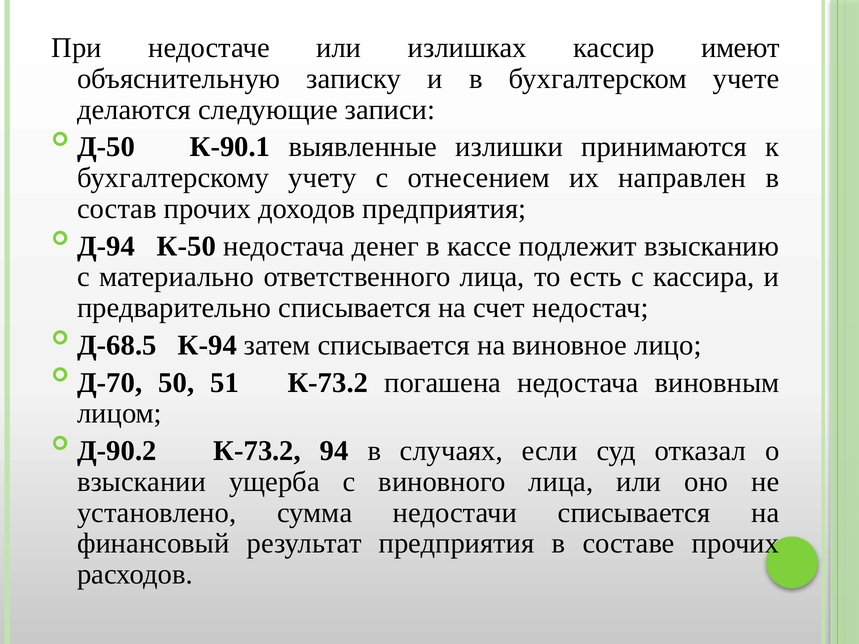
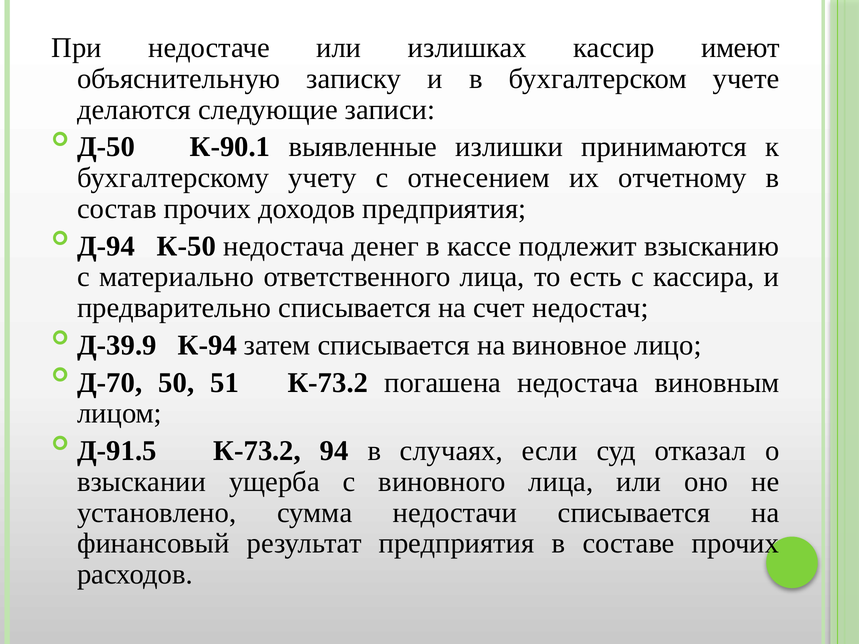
направлен: направлен -> отчетному
Д-68.5: Д-68.5 -> Д-39.9
Д-90.2: Д-90.2 -> Д-91.5
